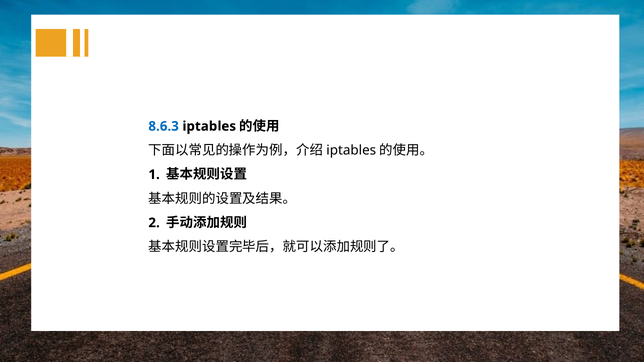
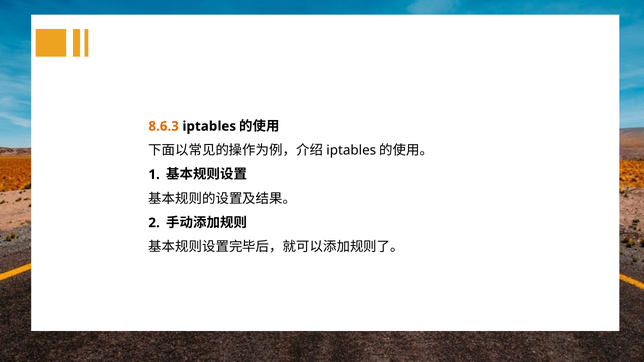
8.6.3 colour: blue -> orange
